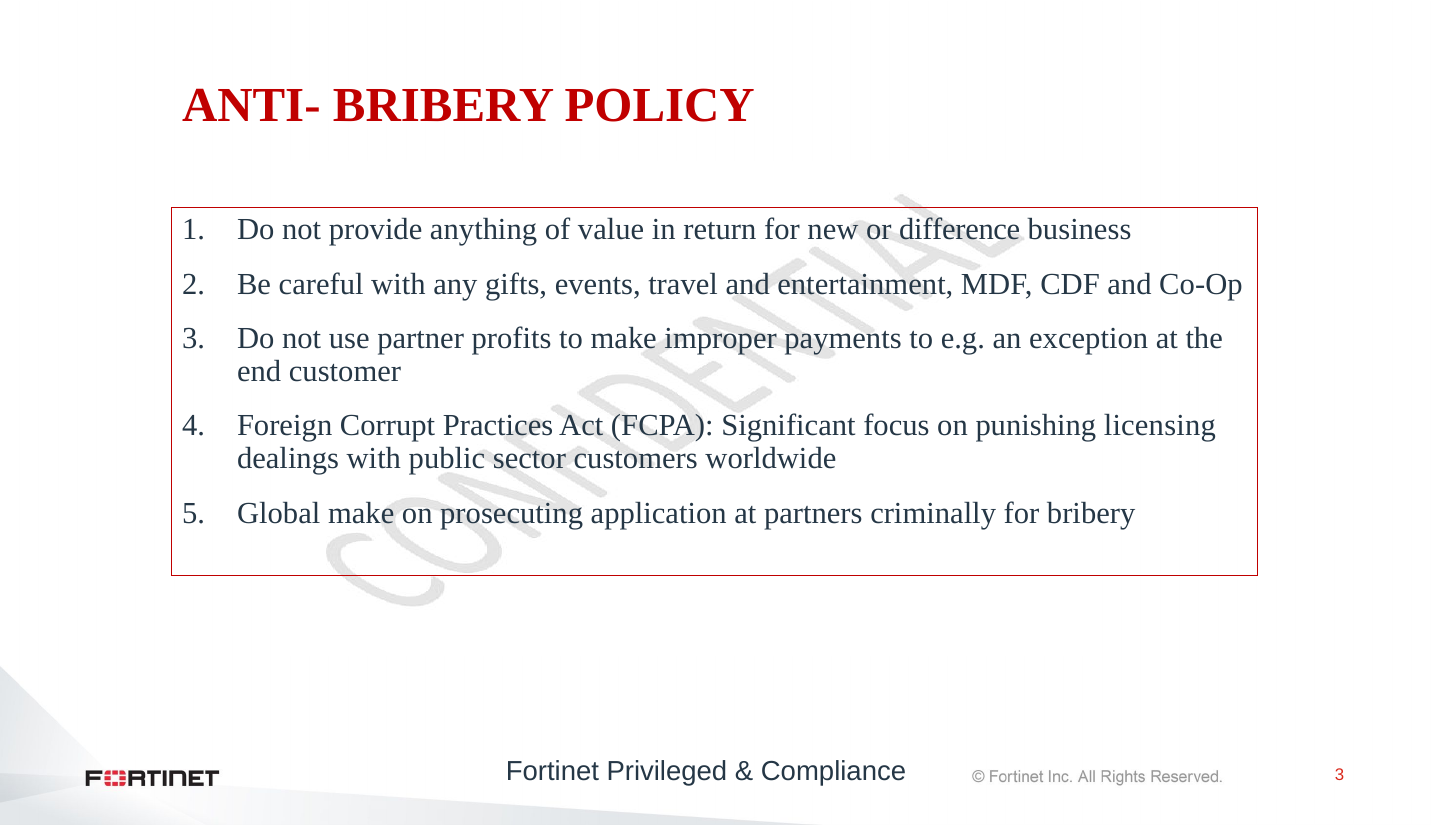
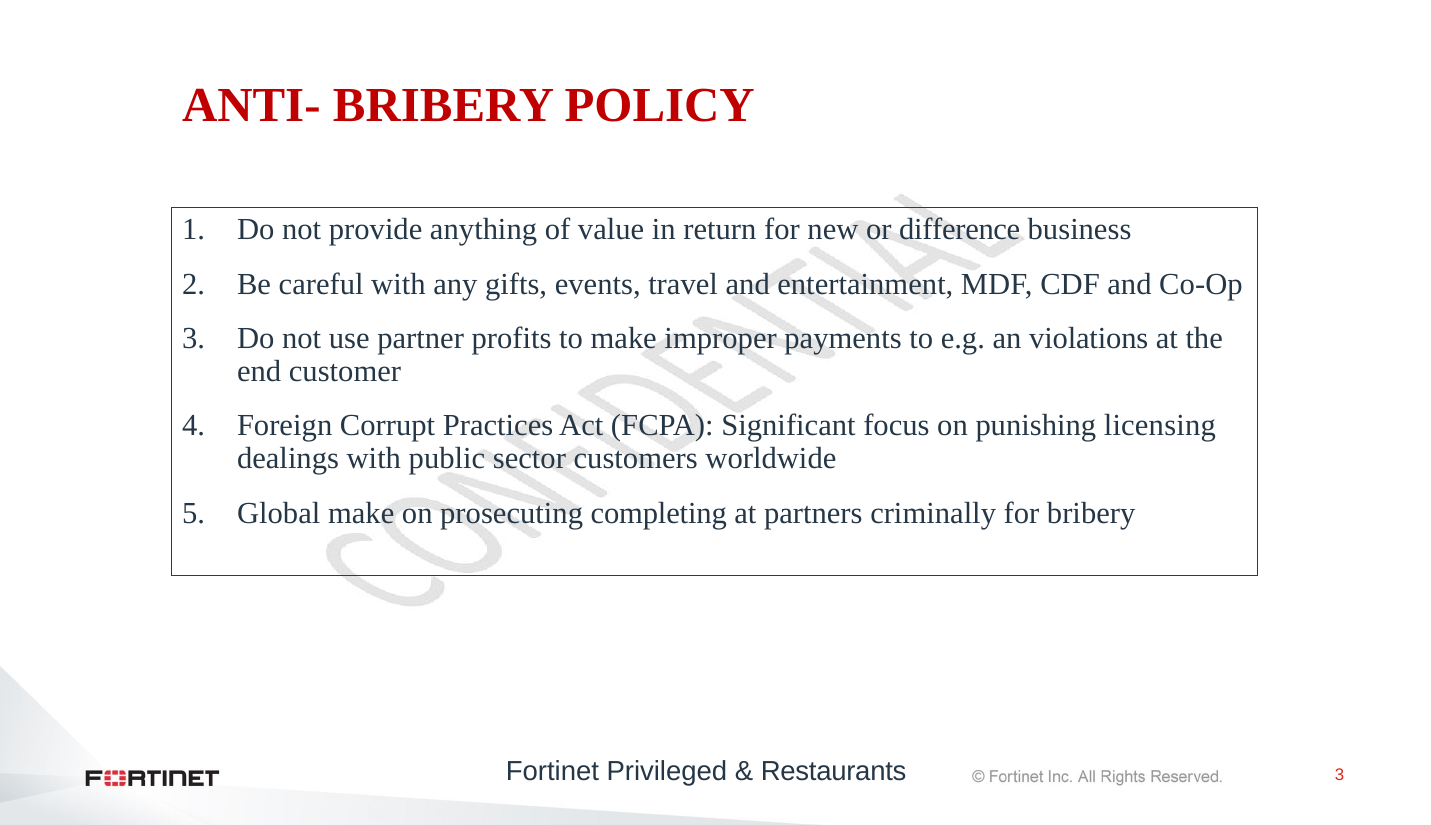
exception: exception -> violations
application: application -> completing
Compliance: Compliance -> Restaurants
